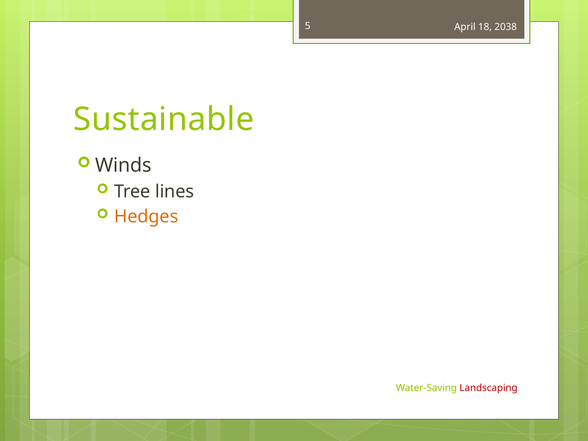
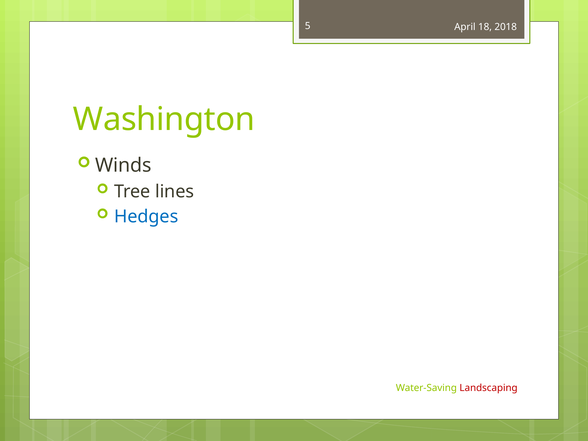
2038: 2038 -> 2018
Sustainable: Sustainable -> Washington
Hedges colour: orange -> blue
